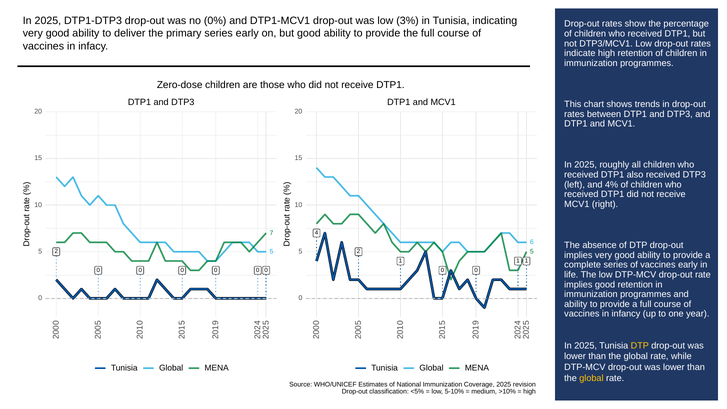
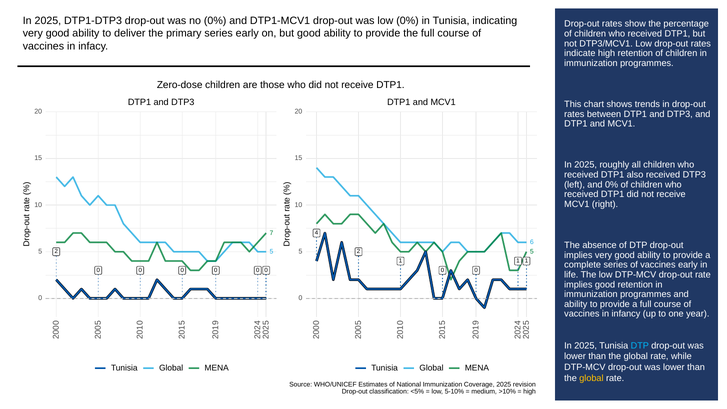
low 3%: 3% -> 0%
and 4%: 4% -> 0%
DTP at (640, 346) colour: yellow -> light blue
